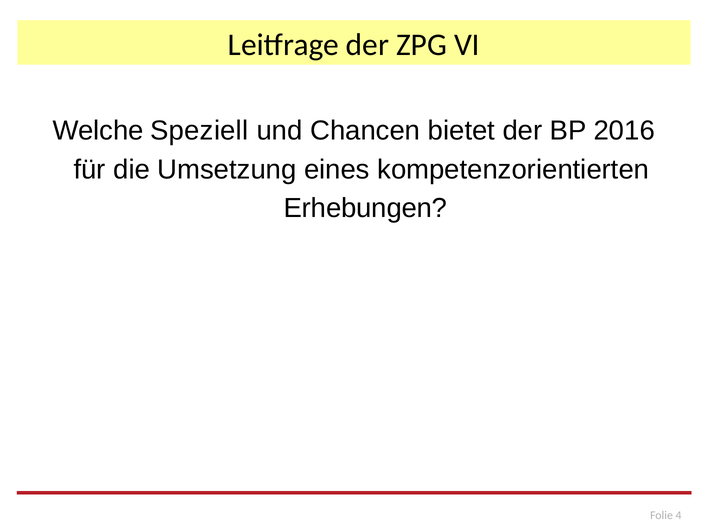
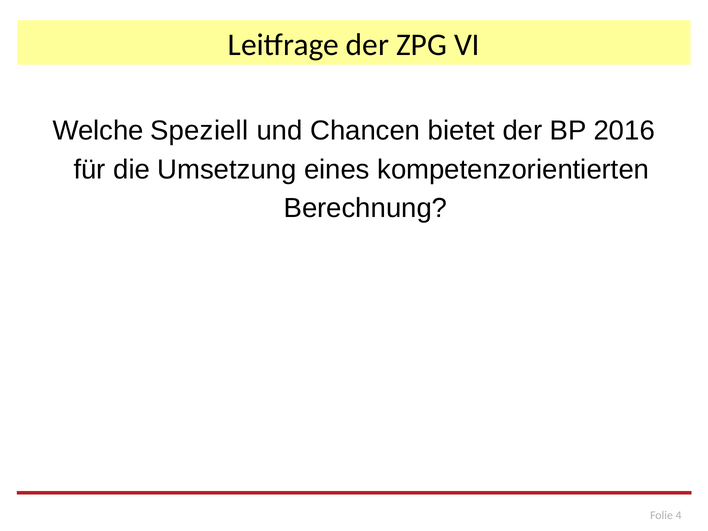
Erhebungen: Erhebungen -> Berechnung
